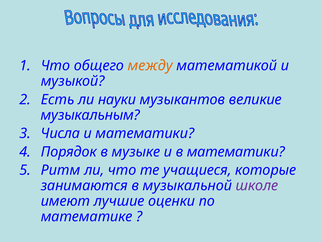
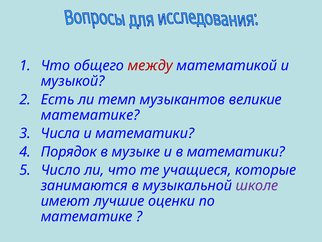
между colour: orange -> red
науки: науки -> темп
музыкальным at (90, 115): музыкальным -> математике
Ритм: Ритм -> Число
